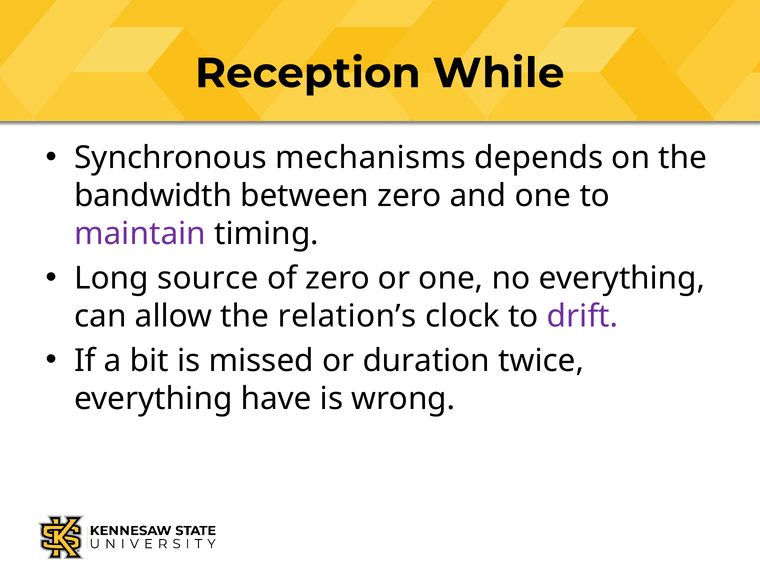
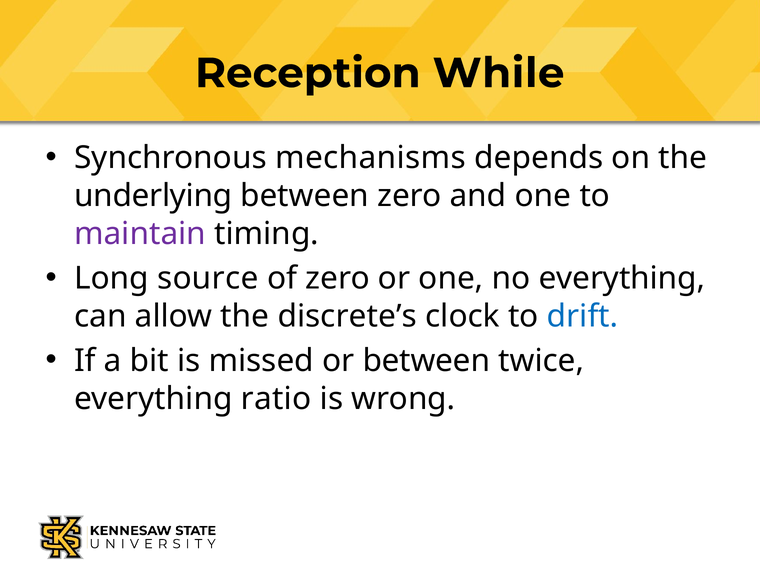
bandwidth: bandwidth -> underlying
relation’s: relation’s -> discrete’s
drift colour: purple -> blue
or duration: duration -> between
have: have -> ratio
